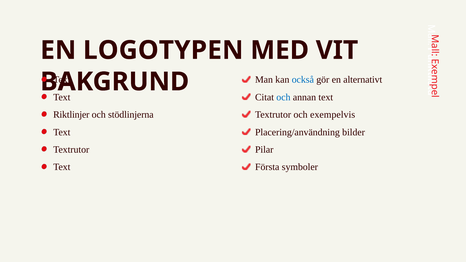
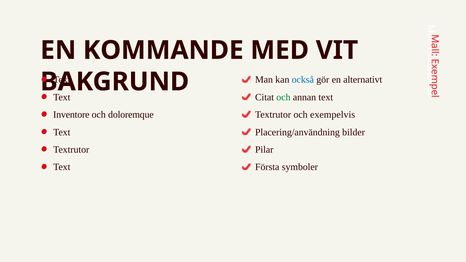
LOGOTYPEN: LOGOTYPEN -> KOMMANDE
och at (283, 97) colour: blue -> green
Riktlinjer: Riktlinjer -> Inventore
stödlinjerna: stödlinjerna -> doloremque
